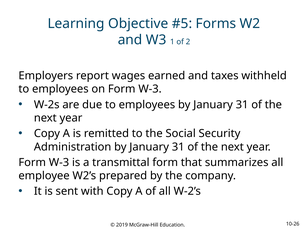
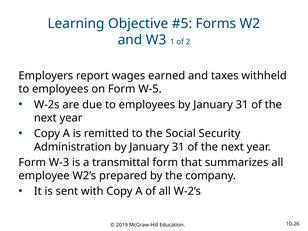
on Form W-3: W-3 -> W-5
